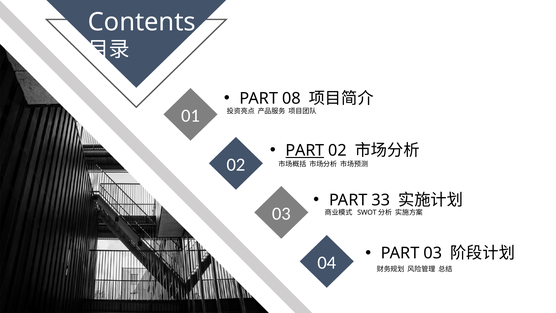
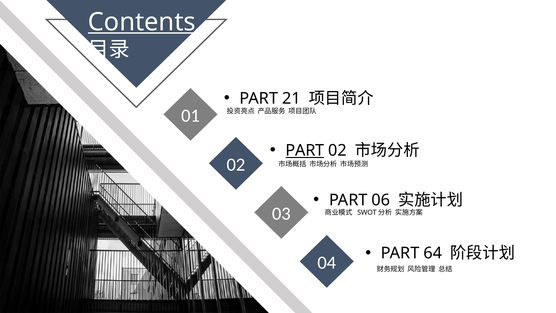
Contents underline: none -> present
08: 08 -> 21
33: 33 -> 06
PART 03: 03 -> 64
